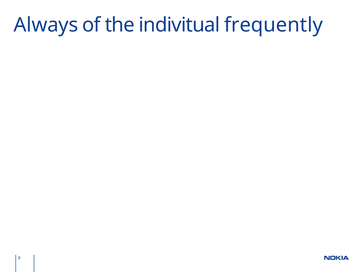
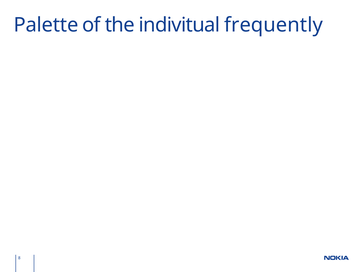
Always: Always -> Palette
